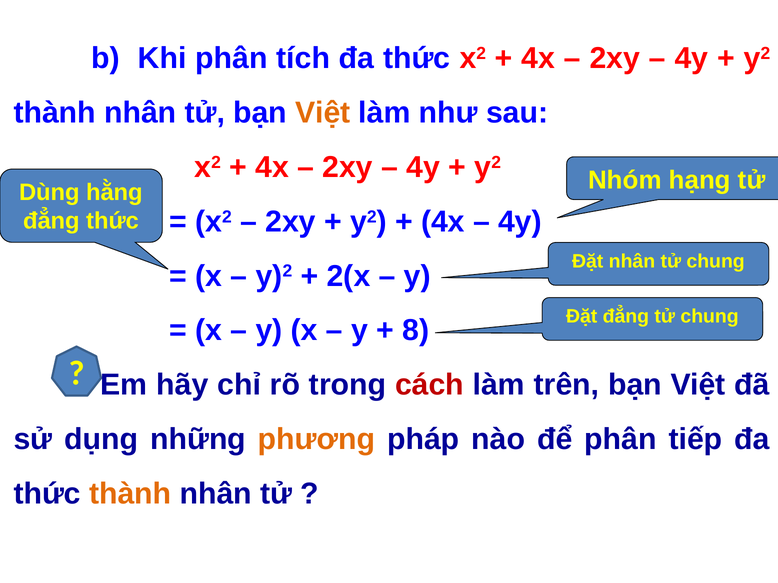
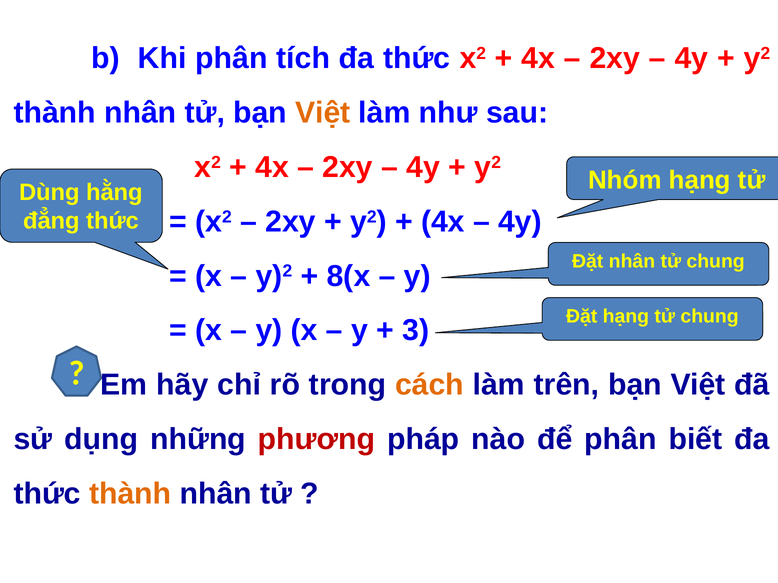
2(x: 2(x -> 8(x
Đặt đẳng: đẳng -> hạng
8: 8 -> 3
cách colour: red -> orange
phương colour: orange -> red
tiếp: tiếp -> biết
